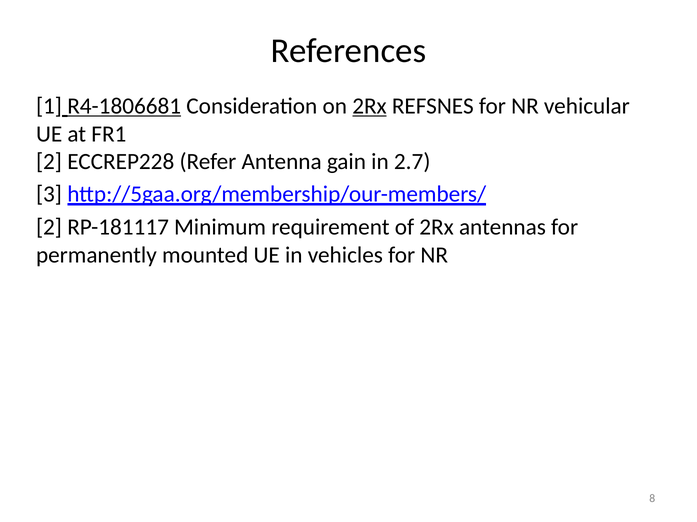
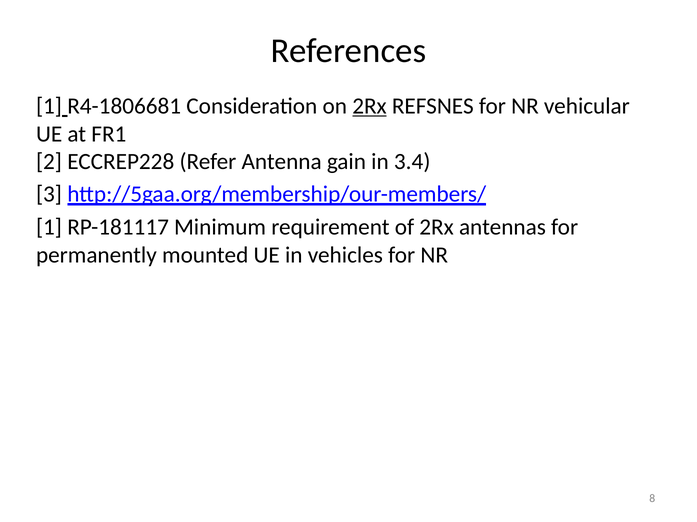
R4-1806681 underline: present -> none
2.7: 2.7 -> 3.4
2 at (49, 227): 2 -> 1
